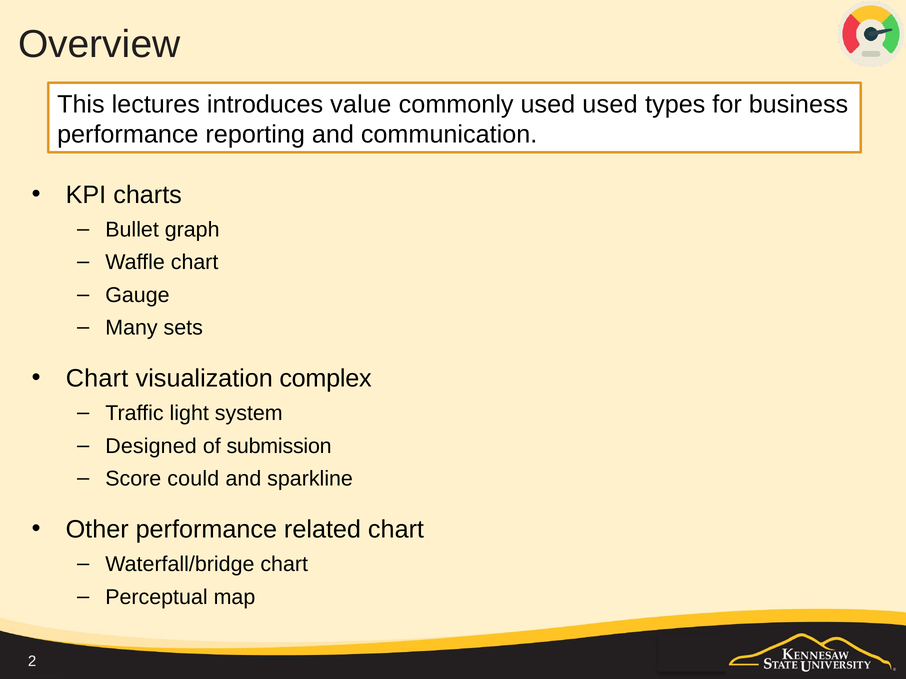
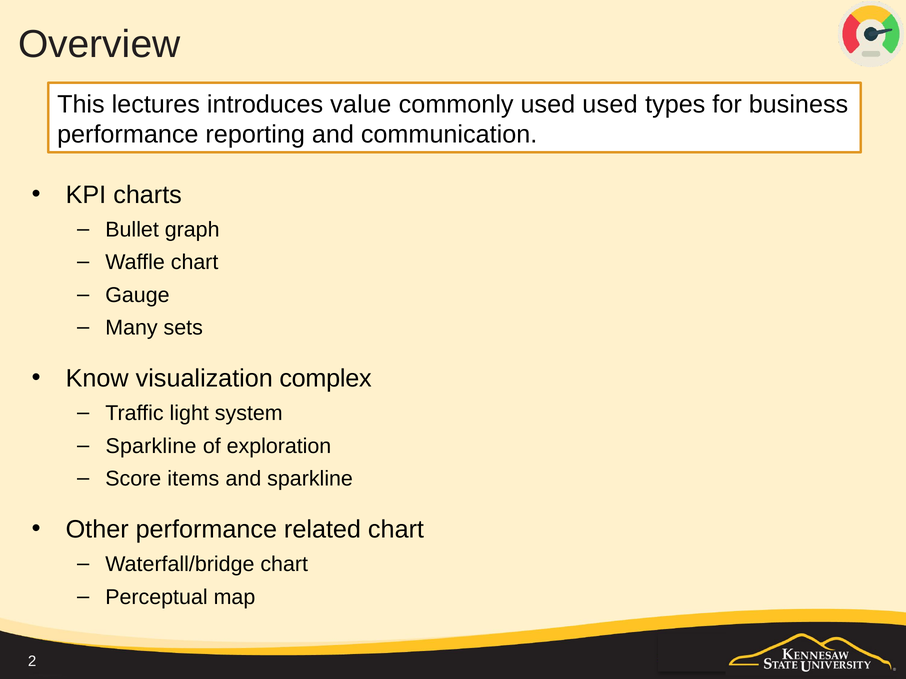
Chart at (97, 379): Chart -> Know
Designed at (151, 446): Designed -> Sparkline
submission: submission -> exploration
could: could -> items
